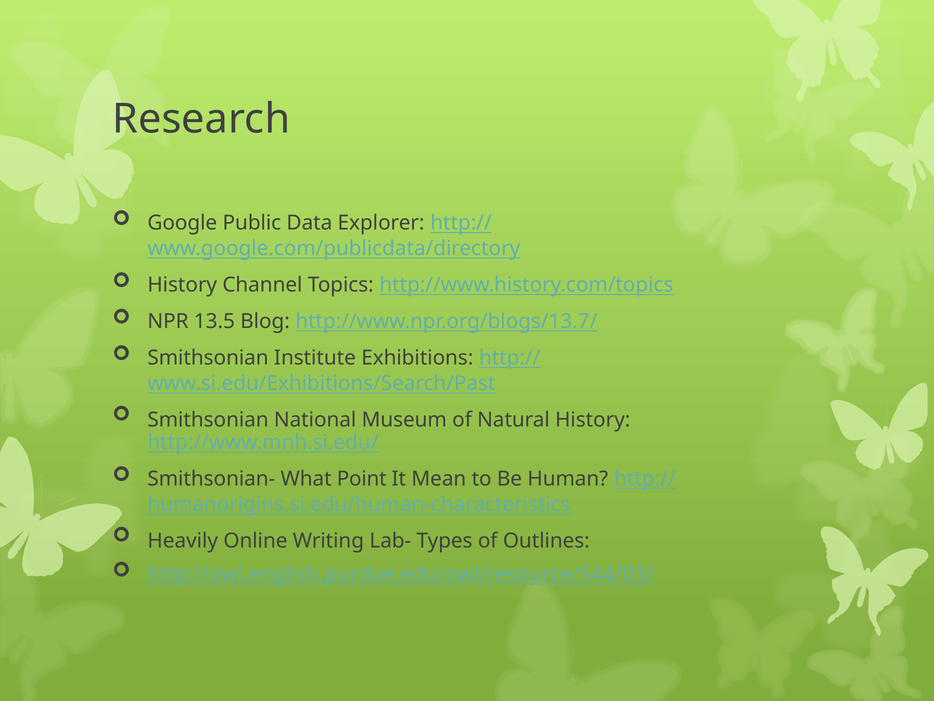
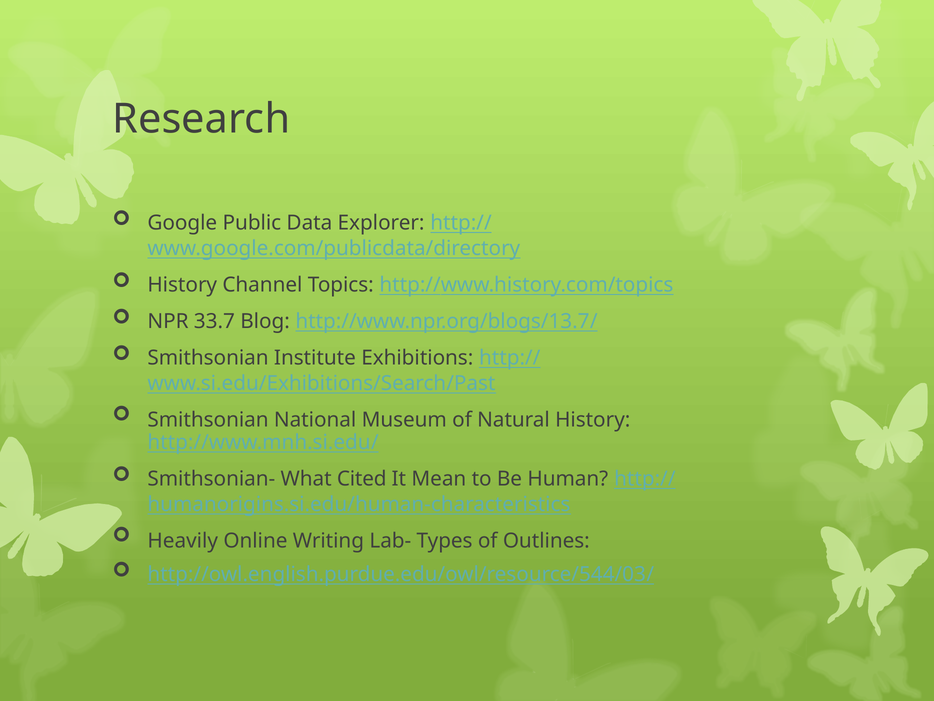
13.5: 13.5 -> 33.7
Point: Point -> Cited
